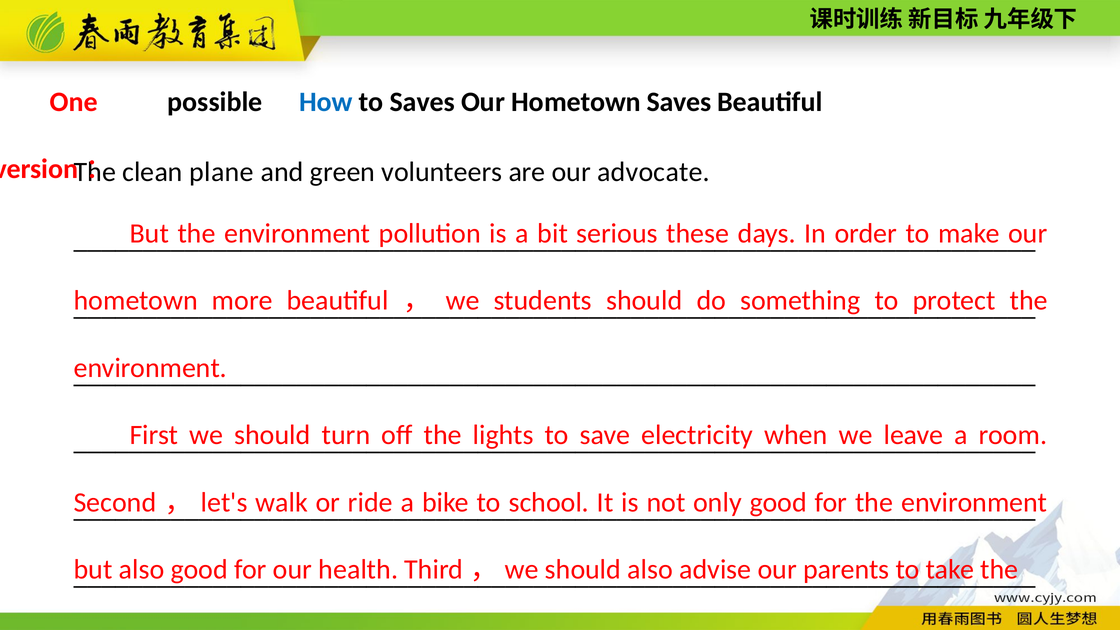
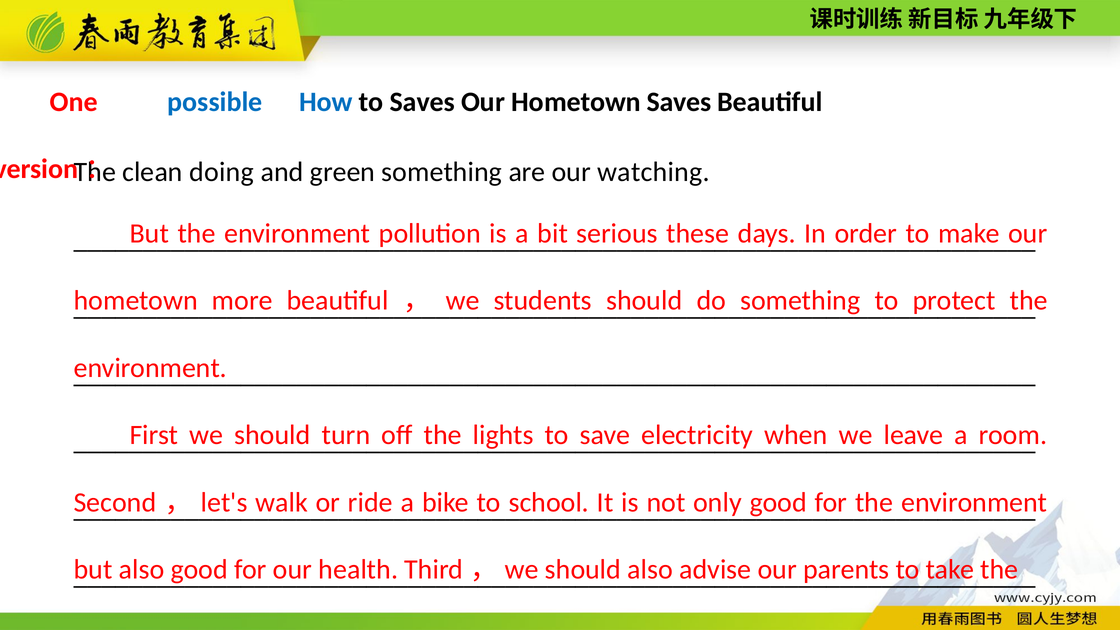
possible colour: black -> blue
plane: plane -> doing
green volunteers: volunteers -> something
advocate: advocate -> watching
